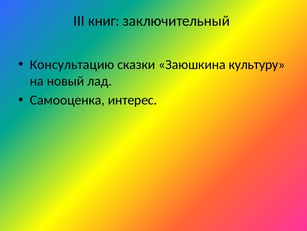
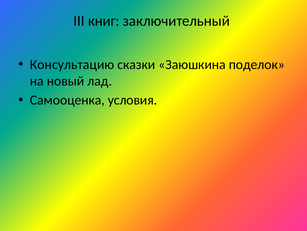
культуру: культуру -> поделок
интерес: интерес -> условия
